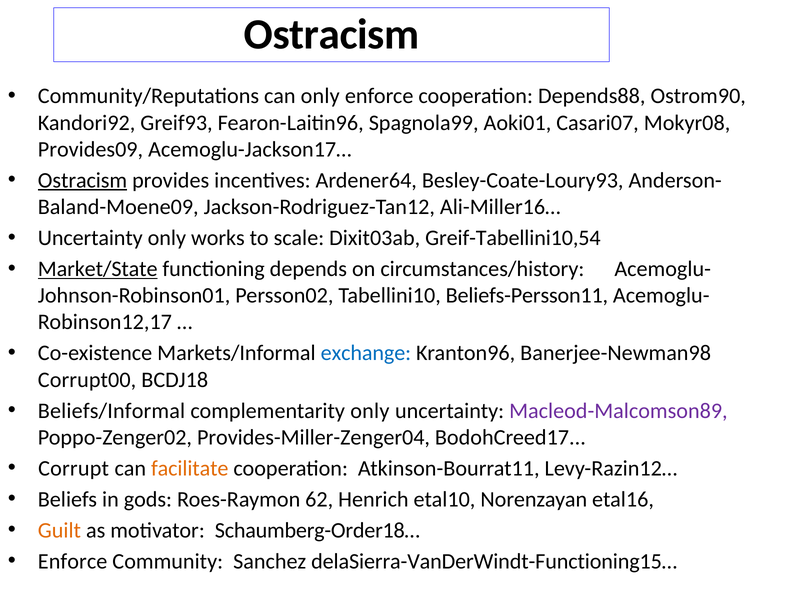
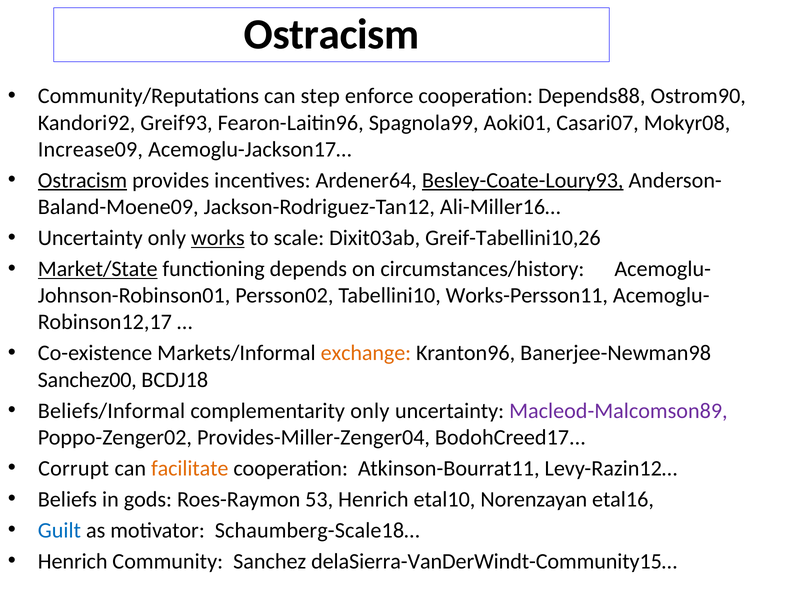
can only: only -> step
Provides09: Provides09 -> Increase09
Besley-Coate-Loury93 underline: none -> present
works underline: none -> present
Greif-Tabellini10,54: Greif-Tabellini10,54 -> Greif-Tabellini10,26
Beliefs-Persson11: Beliefs-Persson11 -> Works-Persson11
exchange colour: blue -> orange
Corrupt00: Corrupt00 -> Sanchez00
62: 62 -> 53
Guilt colour: orange -> blue
Schaumberg-Order18…: Schaumberg-Order18… -> Schaumberg-Scale18…
Enforce at (73, 561): Enforce -> Henrich
delaSierra-VanDerWindt-Functioning15…: delaSierra-VanDerWindt-Functioning15… -> delaSierra-VanDerWindt-Community15…
